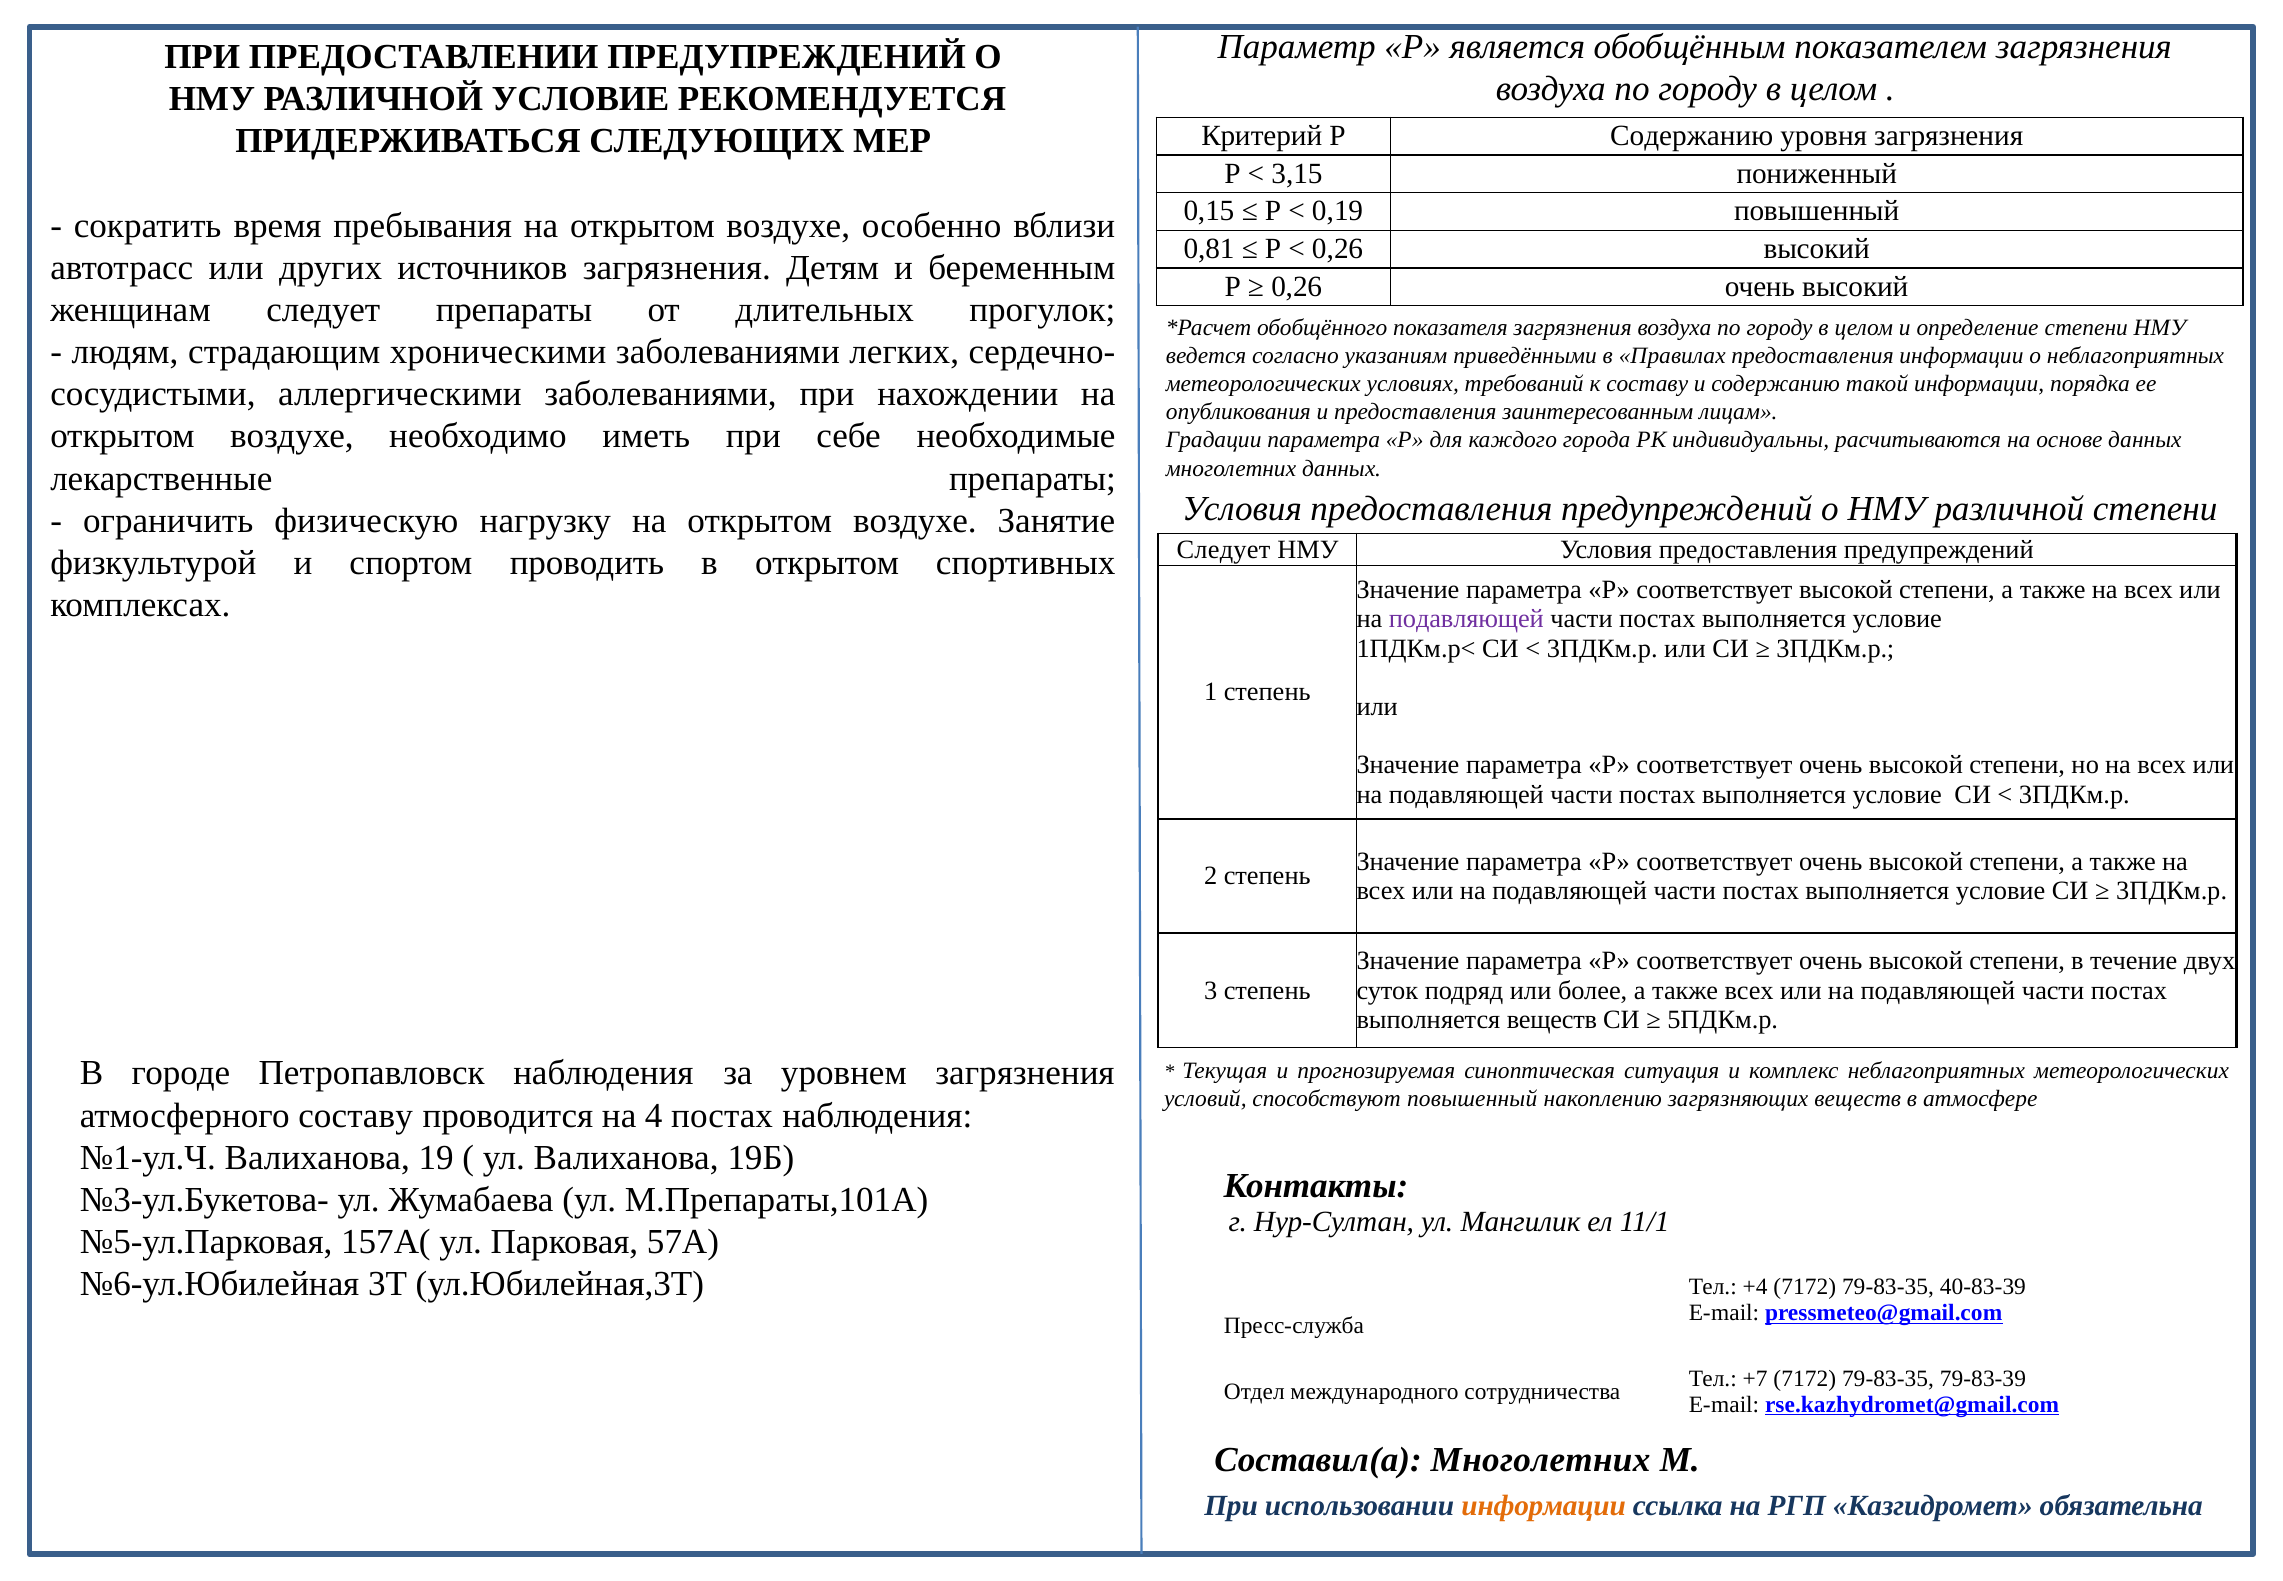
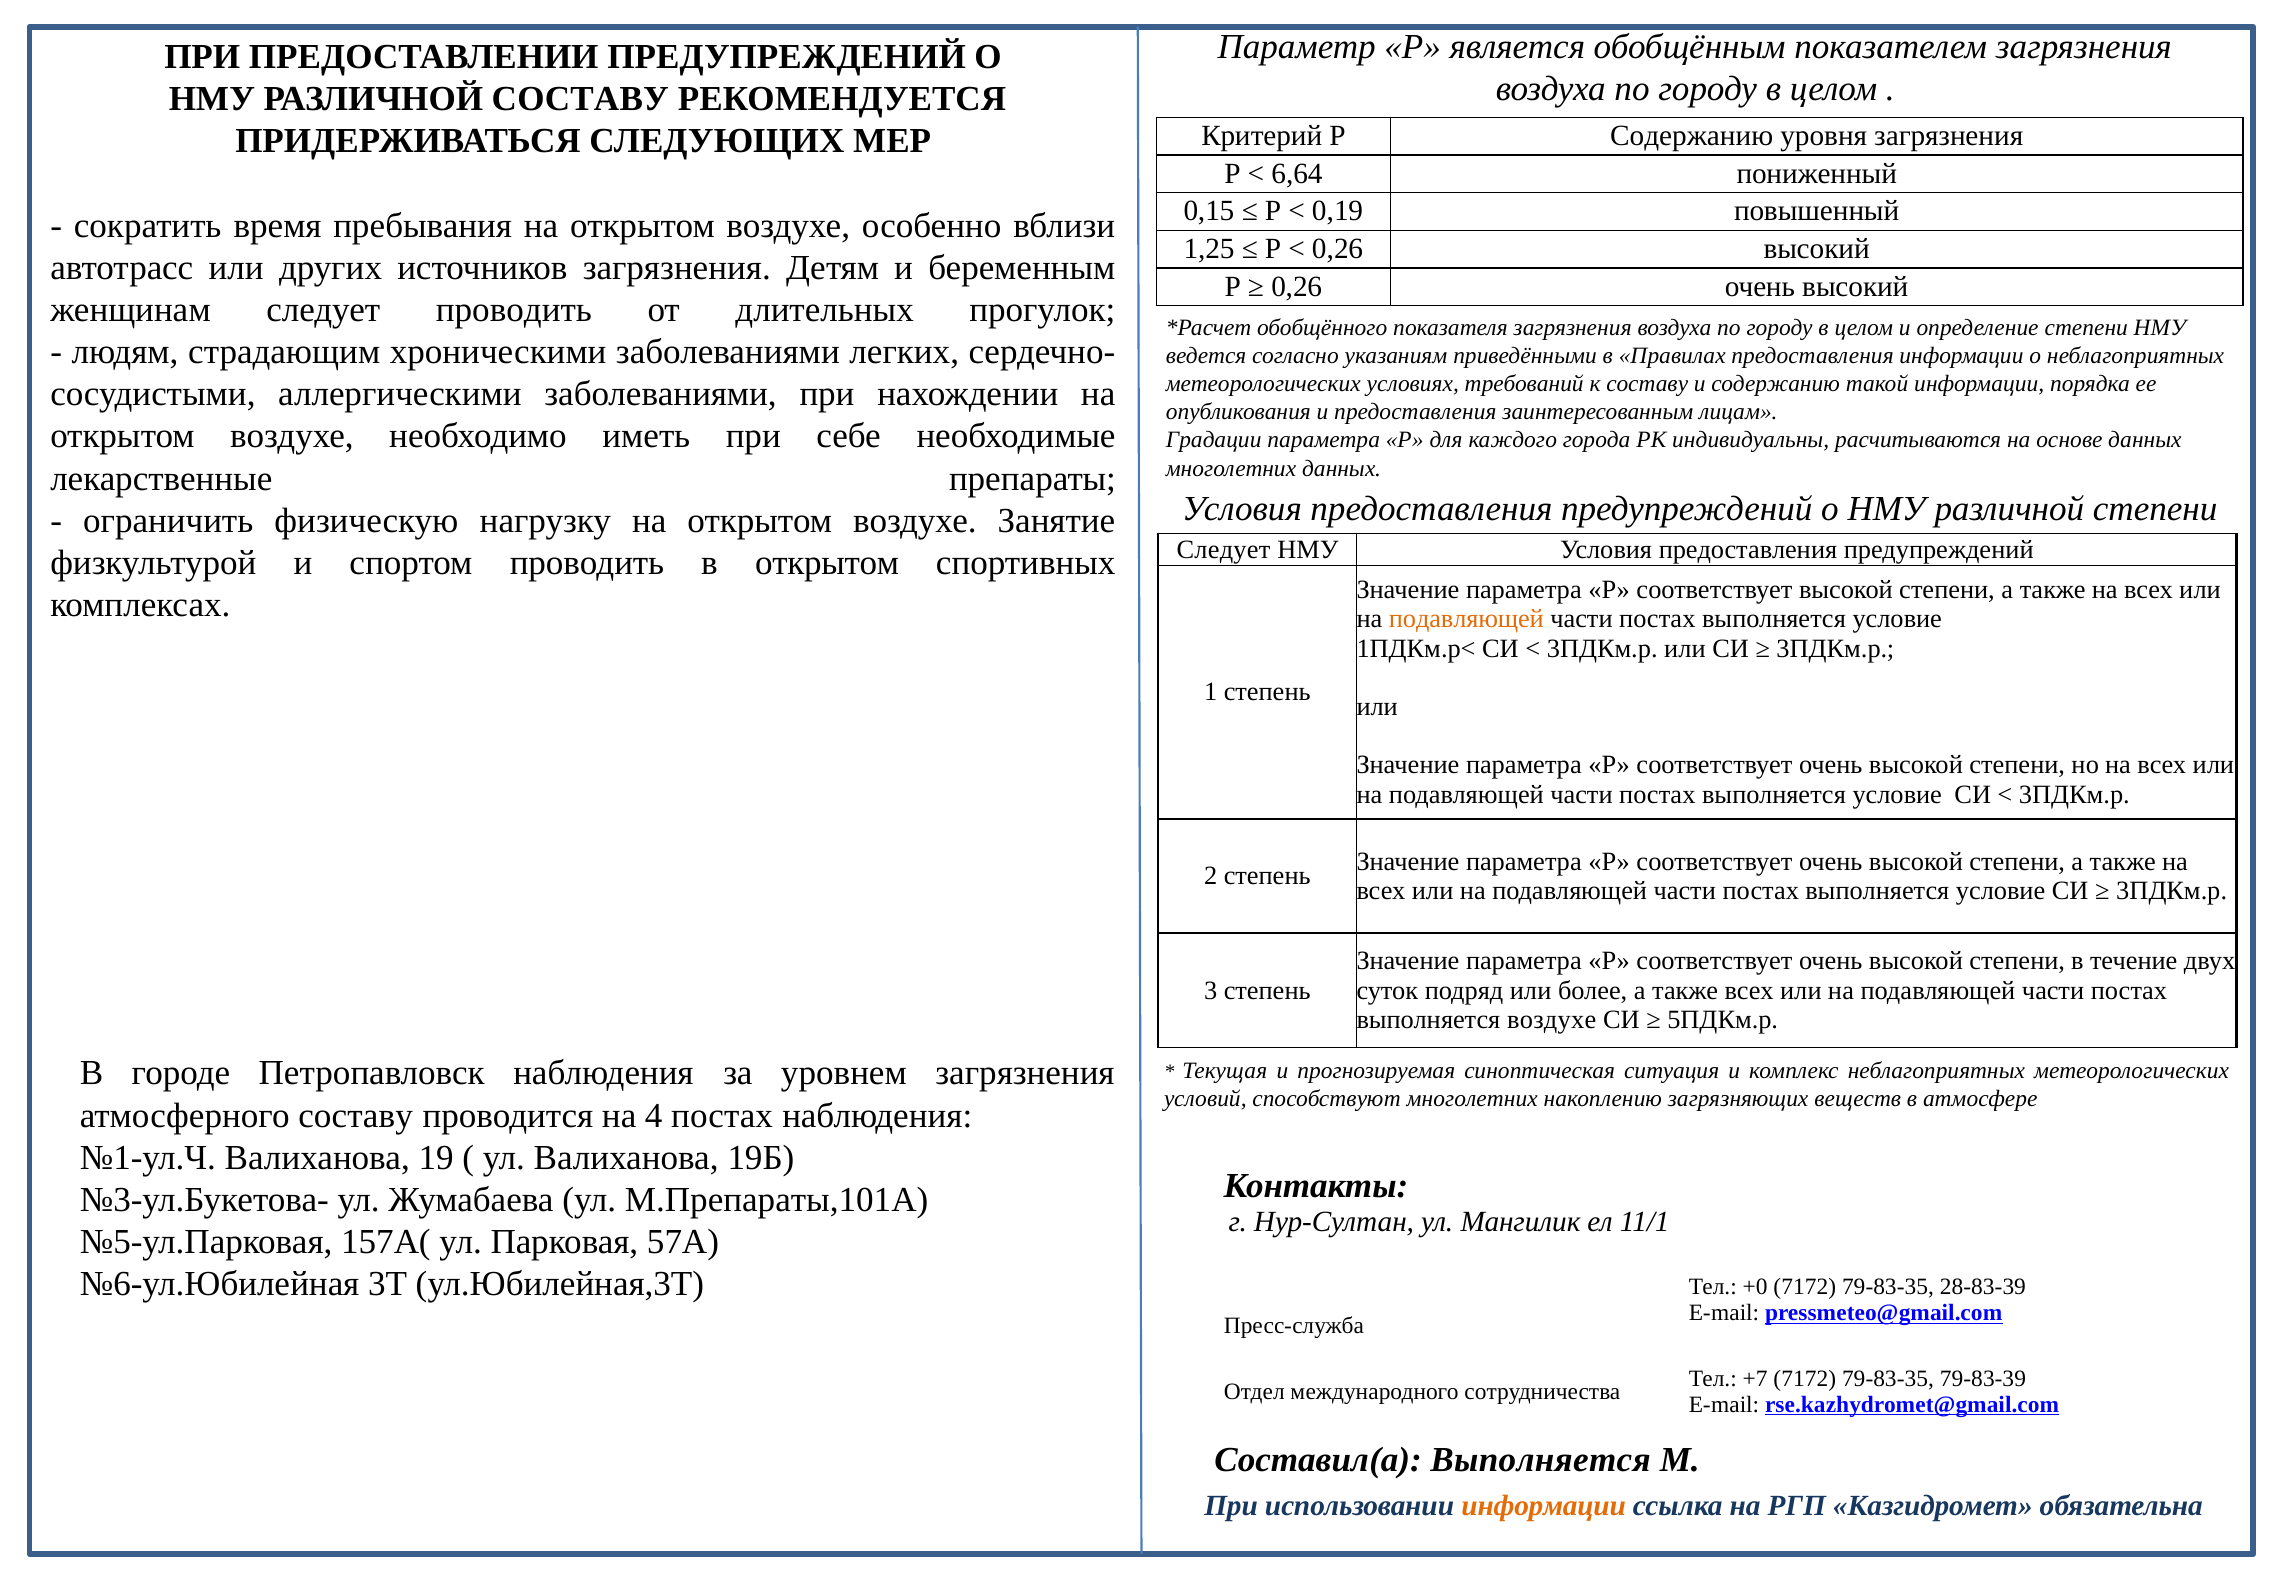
РАЗЛИЧНОЙ УСЛОВИЕ: УСЛОВИЕ -> СОСТАВУ
3,15: 3,15 -> 6,64
0,81: 0,81 -> 1,25
следует препараты: препараты -> проводить
подавляющей at (1466, 619) colour: purple -> orange
выполняется веществ: веществ -> воздухе
способствуют повышенный: повышенный -> многолетних
+4: +4 -> +0
40-83-39: 40-83-39 -> 28-83-39
Составил(а Многолетних: Многолетних -> Выполняется
